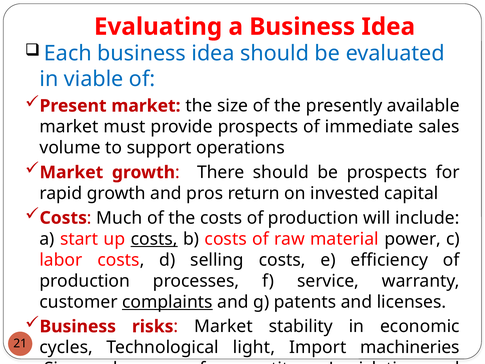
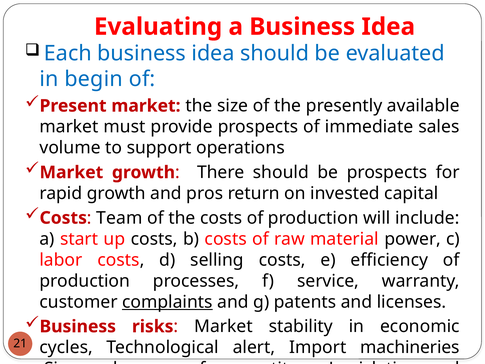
viable: viable -> begin
Much: Much -> Team
costs at (154, 239) underline: present -> none
light: light -> alert
